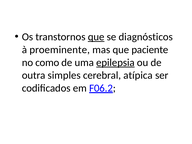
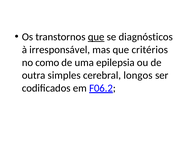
proeminente: proeminente -> irresponsável
paciente: paciente -> critérios
epilepsia underline: present -> none
atípica: atípica -> longos
